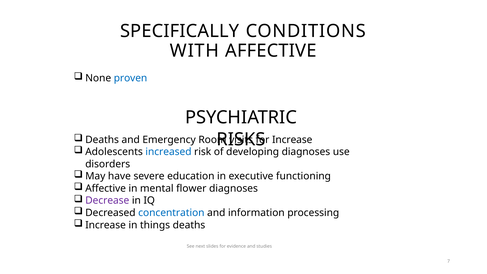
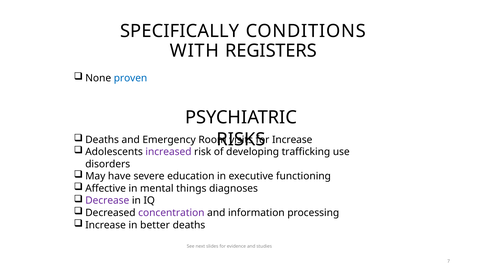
WITH AFFECTIVE: AFFECTIVE -> REGISTERS
increased colour: blue -> purple
developing diagnoses: diagnoses -> trafficking
flower: flower -> things
concentration colour: blue -> purple
things: things -> better
